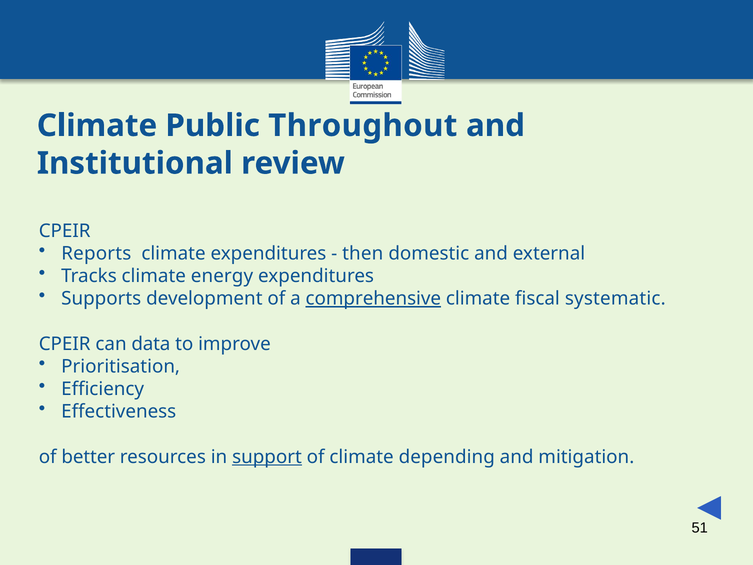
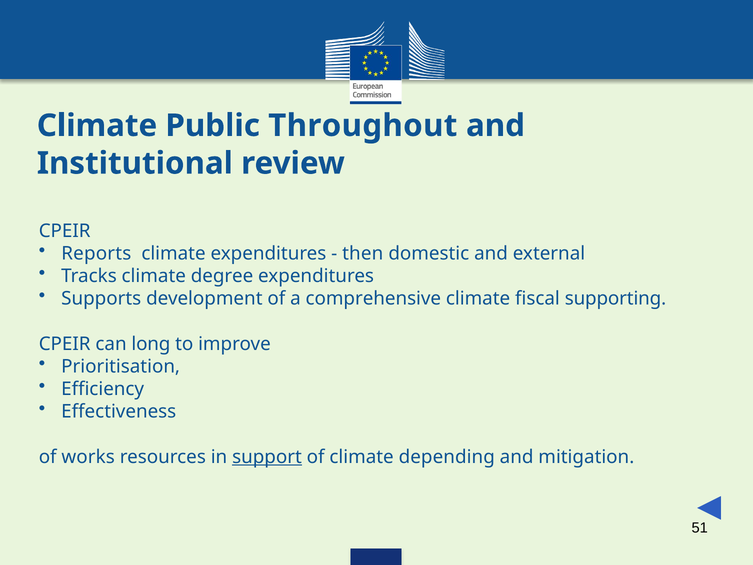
energy: energy -> degree
comprehensive underline: present -> none
systematic: systematic -> supporting
data: data -> long
better: better -> works
